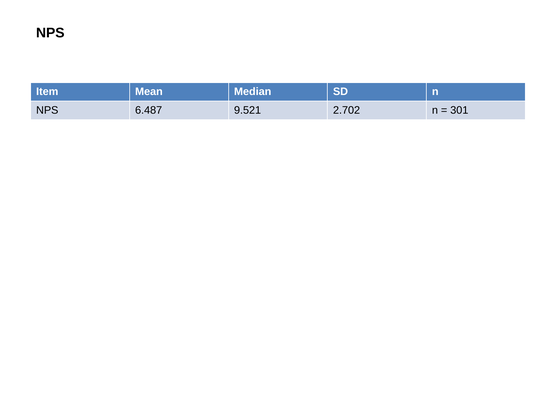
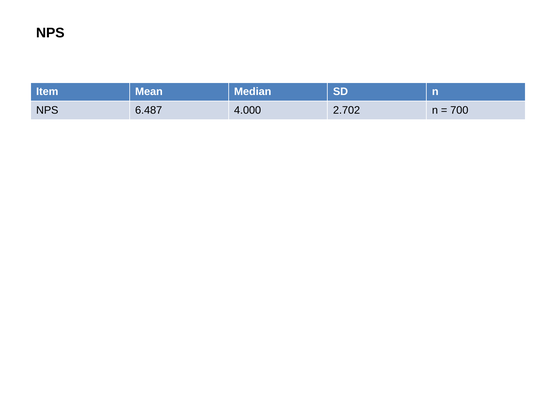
9.521: 9.521 -> 4.000
301: 301 -> 700
